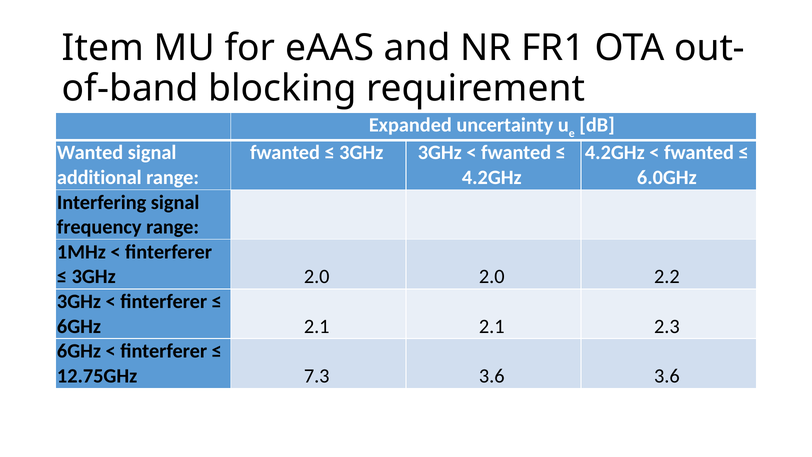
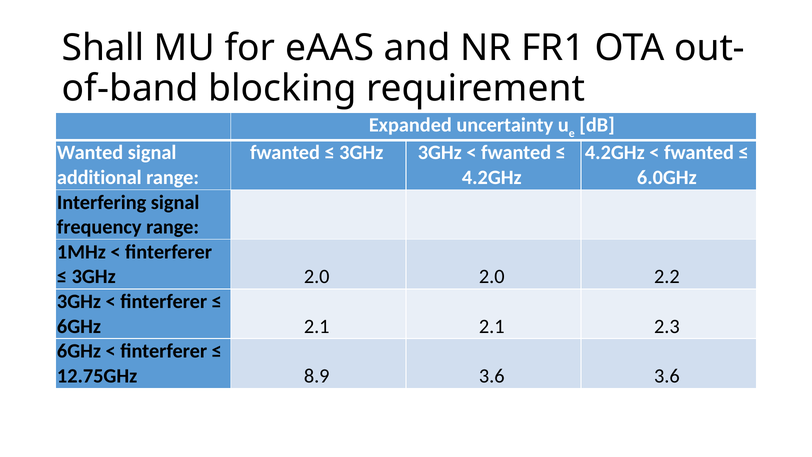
Item: Item -> Shall
7.3: 7.3 -> 8.9
